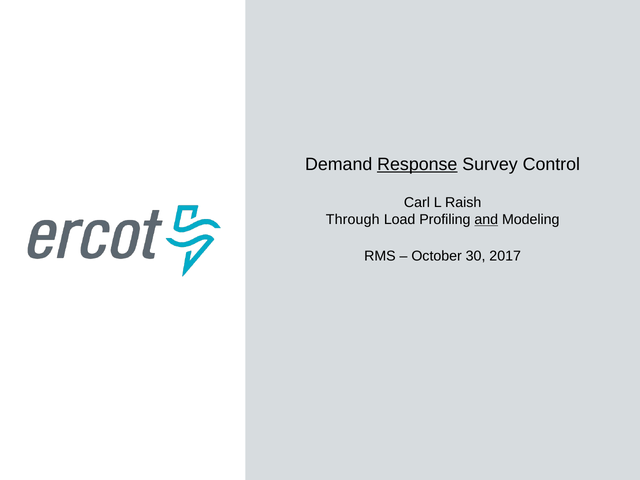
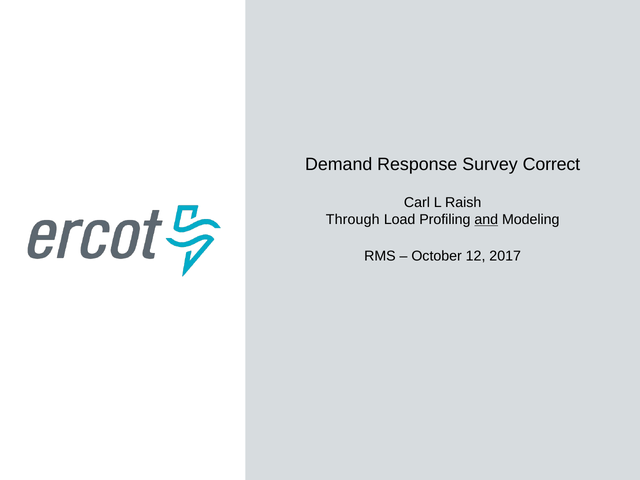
Response underline: present -> none
Control: Control -> Correct
30: 30 -> 12
